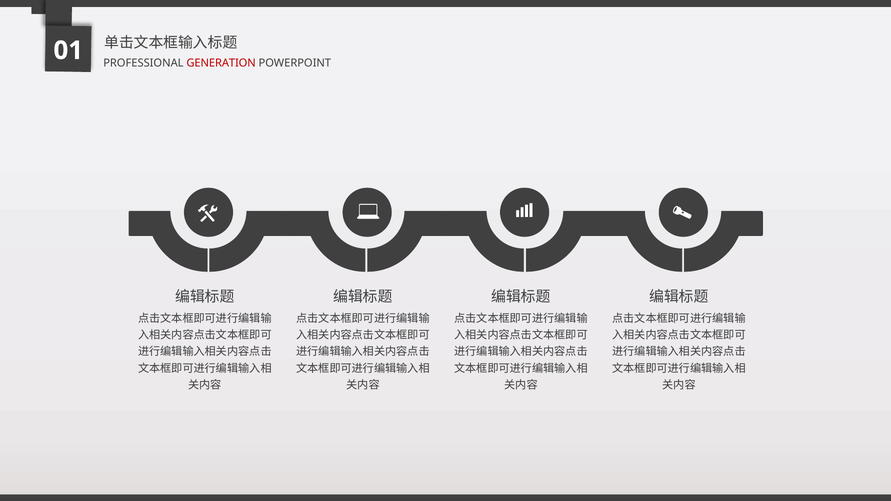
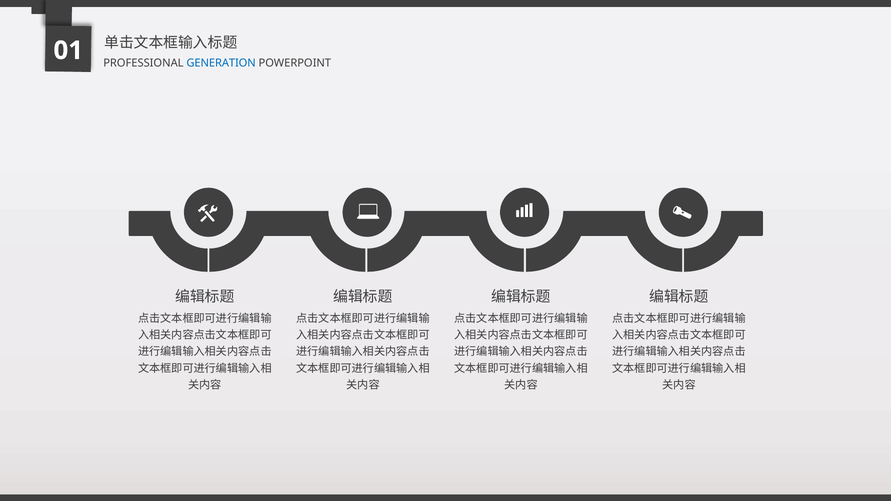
GENERATION colour: red -> blue
